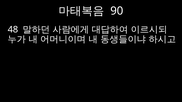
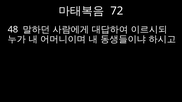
90: 90 -> 72
